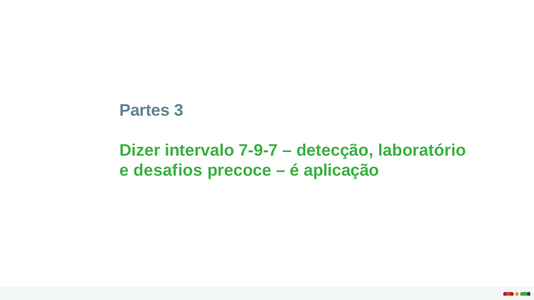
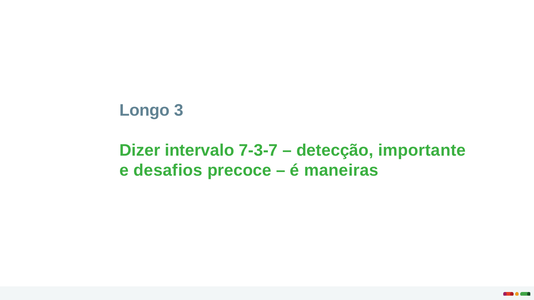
Partes: Partes -> Longo
7-9-7: 7-9-7 -> 7-3-7
laboratório: laboratório -> importante
aplicação: aplicação -> maneiras
